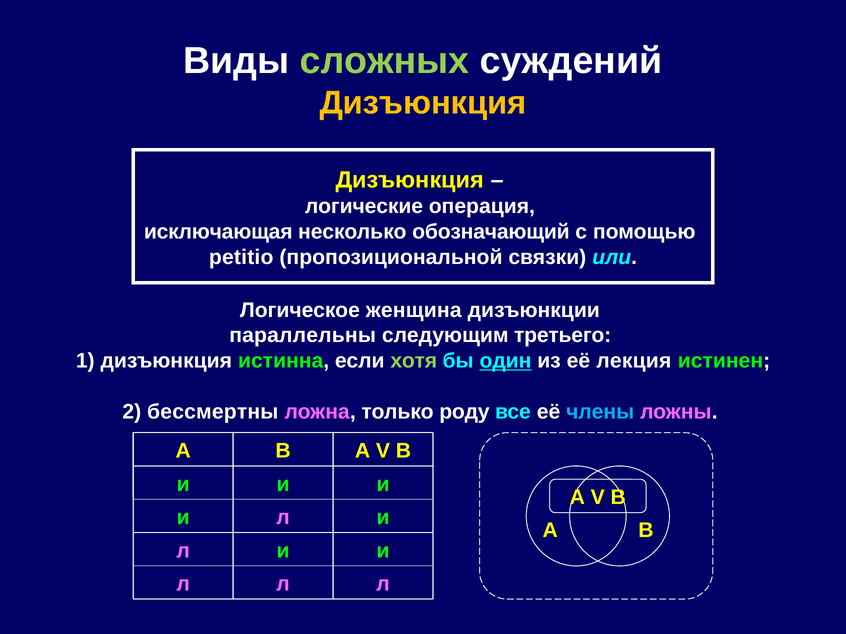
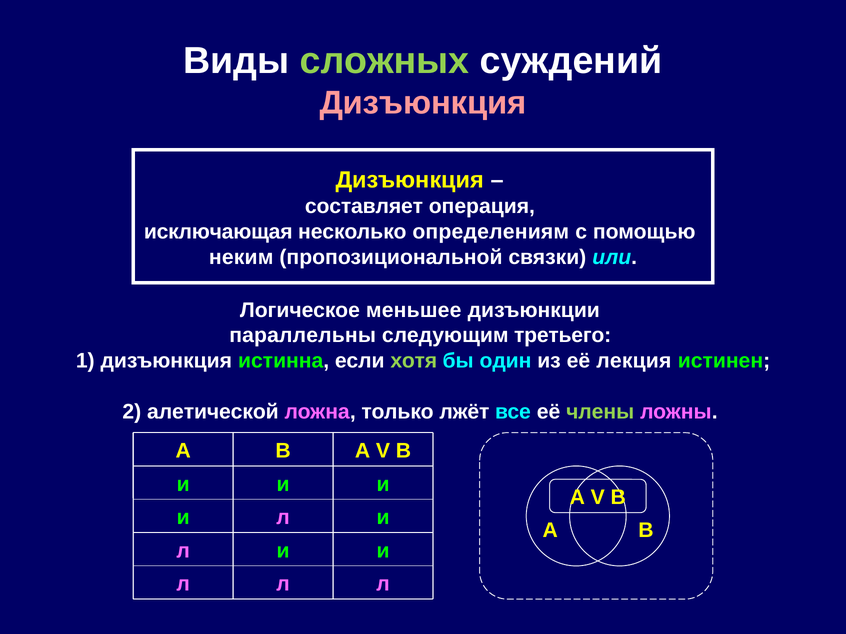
Дизъюнкция at (423, 103) colour: yellow -> pink
логические: логические -> составляет
обозначающий: обозначающий -> определениям
petitio: petitio -> неким
женщина: женщина -> меньшее
один underline: present -> none
бессмертны: бессмертны -> алетической
роду: роду -> лжёт
члены colour: light blue -> light green
